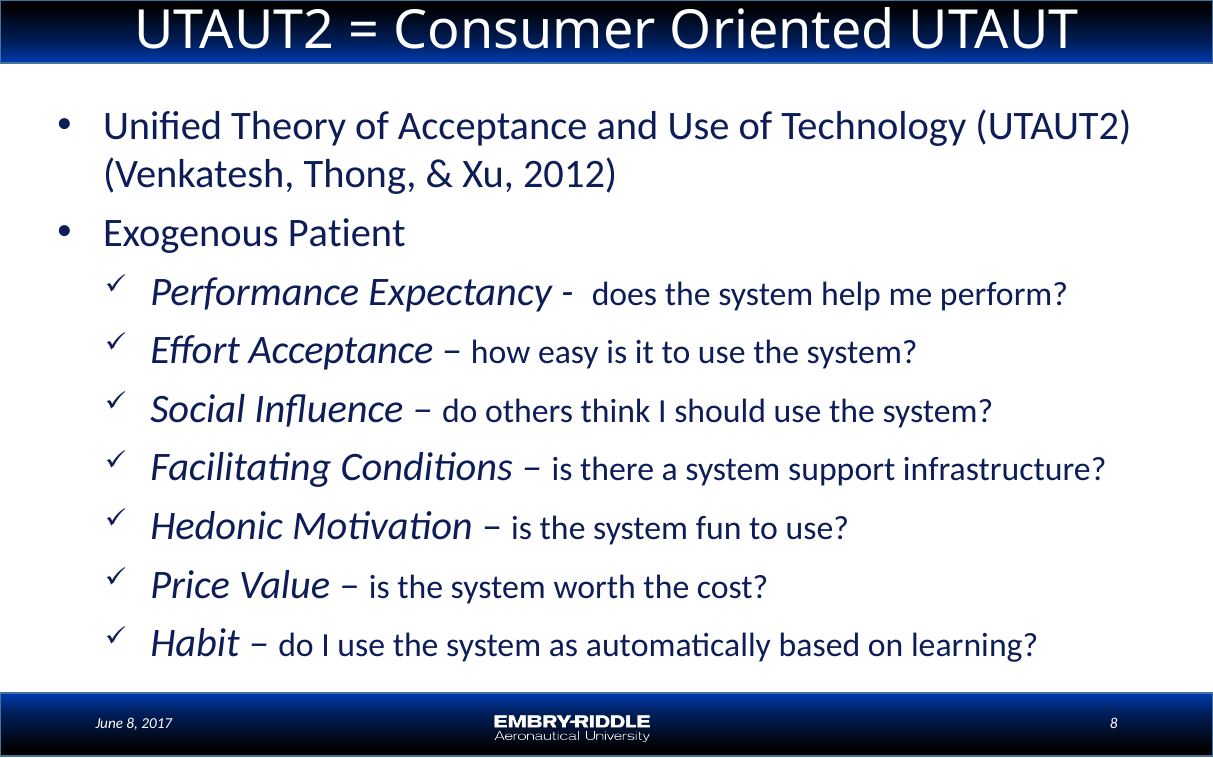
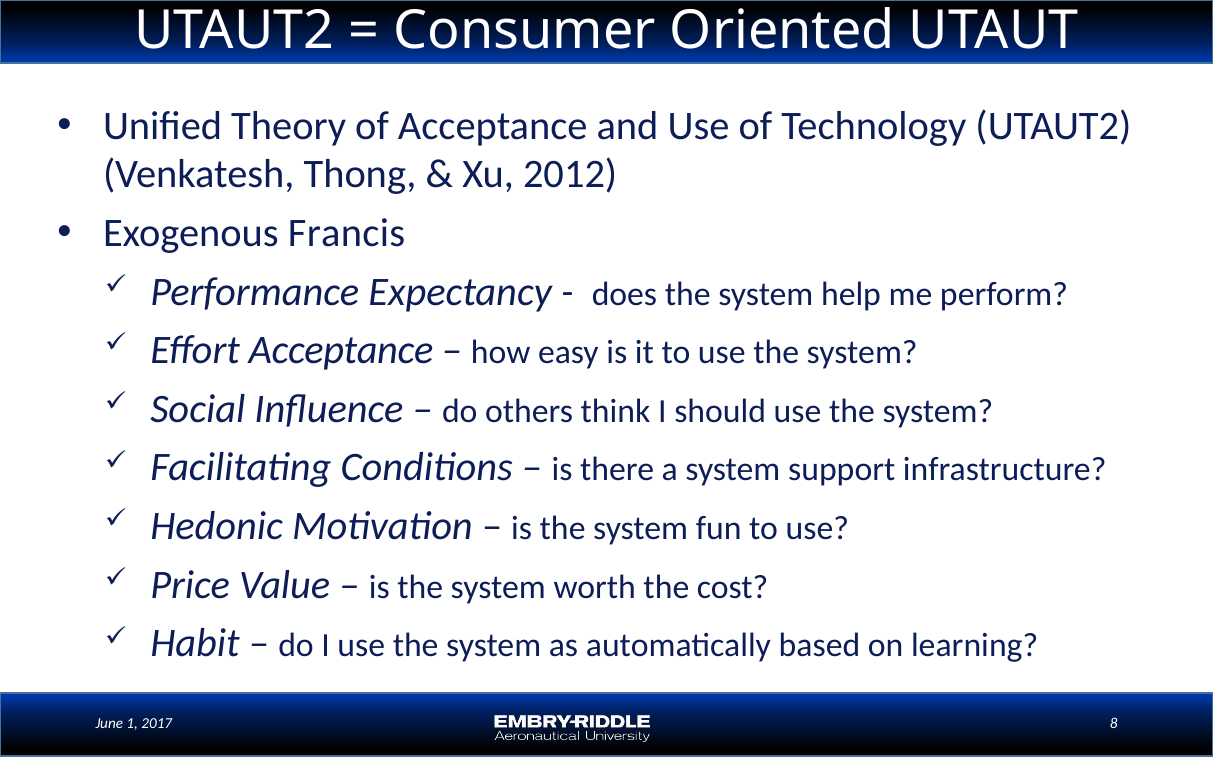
Patient: Patient -> Francis
June 8: 8 -> 1
